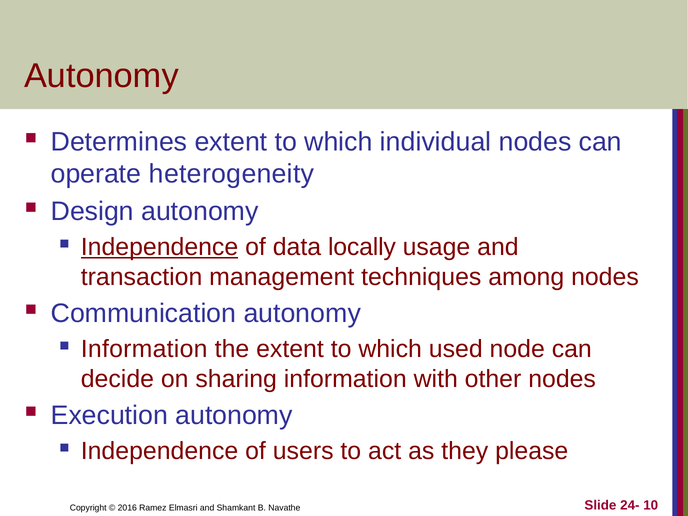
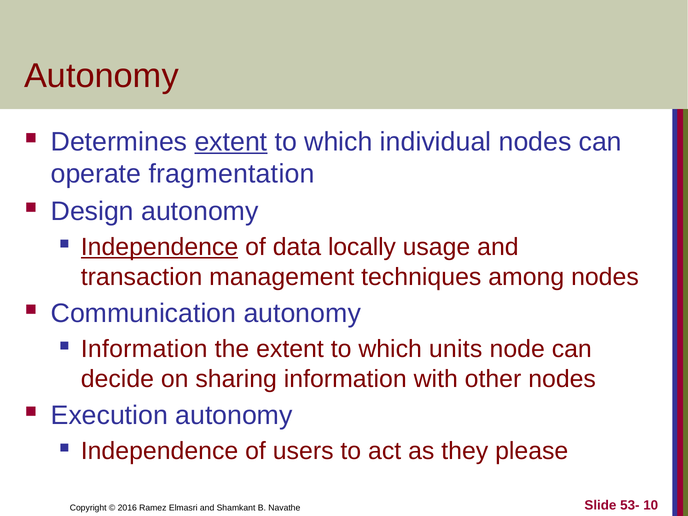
extent at (231, 142) underline: none -> present
heterogeneity: heterogeneity -> fragmentation
used: used -> units
24-: 24- -> 53-
